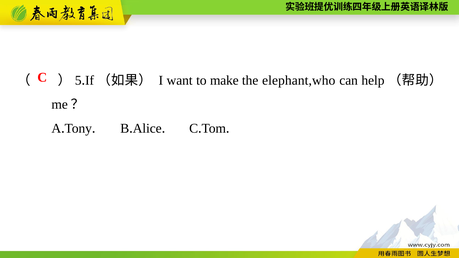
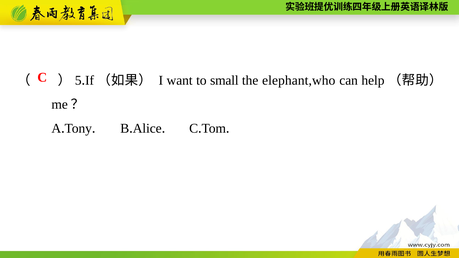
make: make -> small
